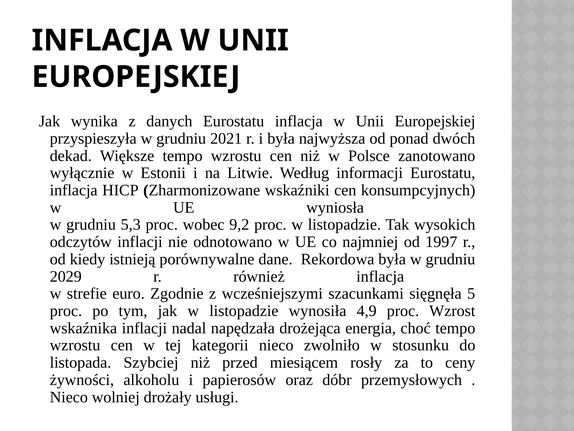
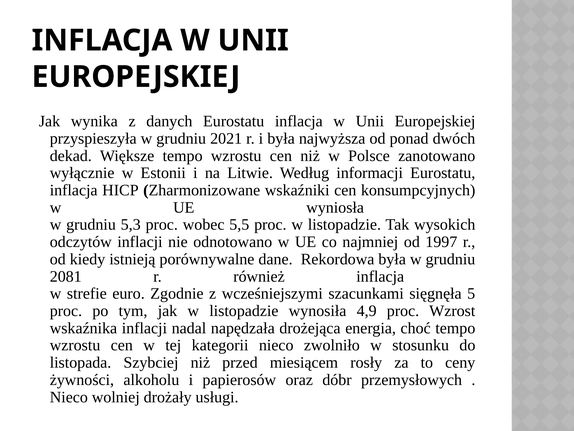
9,2: 9,2 -> 5,5
2029: 2029 -> 2081
